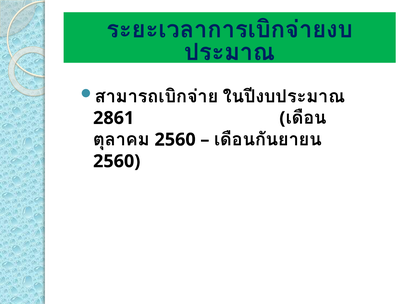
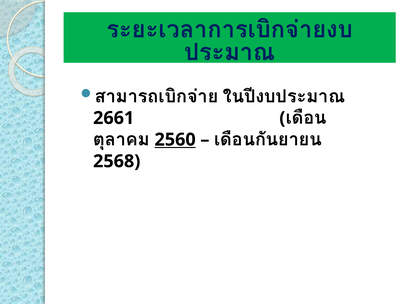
2861: 2861 -> 2661
2560 at (175, 140) underline: none -> present
2560 at (117, 161): 2560 -> 2568
